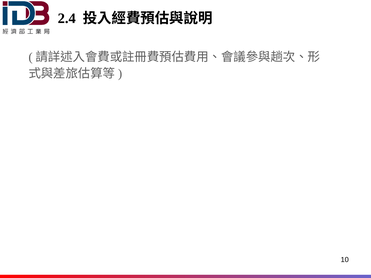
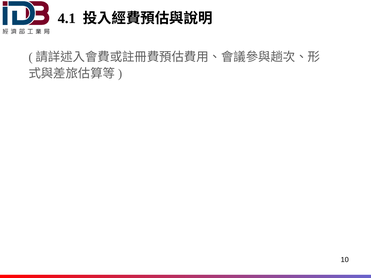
2.4: 2.4 -> 4.1
